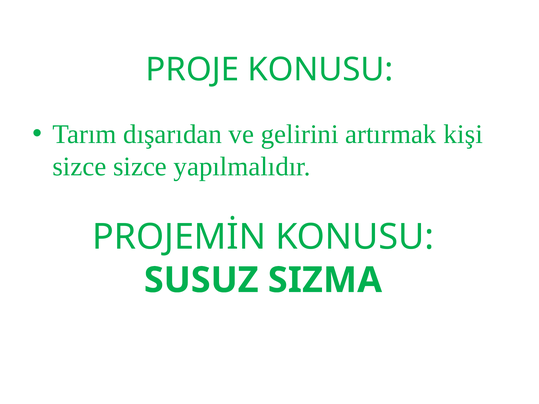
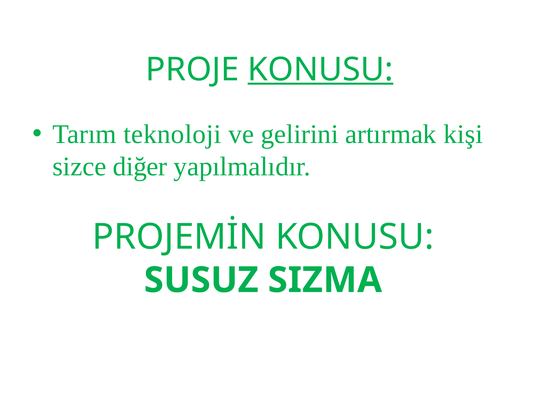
KONUSU at (320, 70) underline: none -> present
dışarıdan: dışarıdan -> teknoloji
sizce sizce: sizce -> diğer
